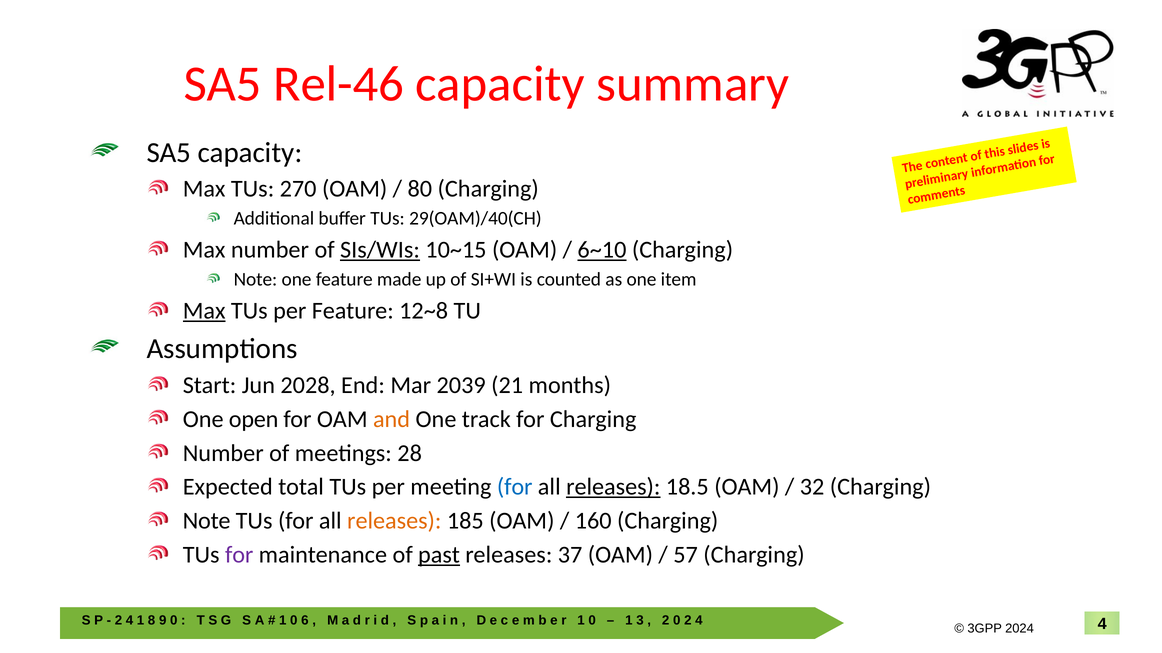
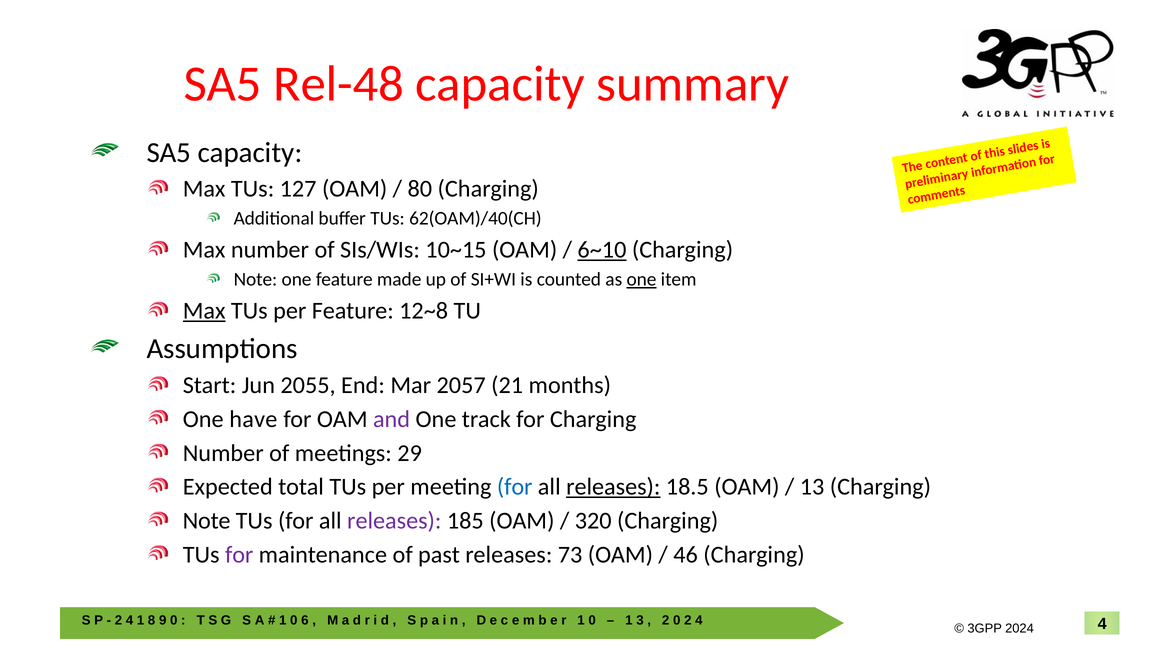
Rel-46: Rel-46 -> Rel-48
270: 270 -> 127
29(OAM)/40(CH: 29(OAM)/40(CH -> 62(OAM)/40(CH
SIs/WIs underline: present -> none
one at (642, 280) underline: none -> present
2028: 2028 -> 2055
2039: 2039 -> 2057
open: open -> have
and colour: orange -> purple
28: 28 -> 29
32: 32 -> 13
releases at (394, 521) colour: orange -> purple
160: 160 -> 320
past underline: present -> none
37: 37 -> 73
57: 57 -> 46
